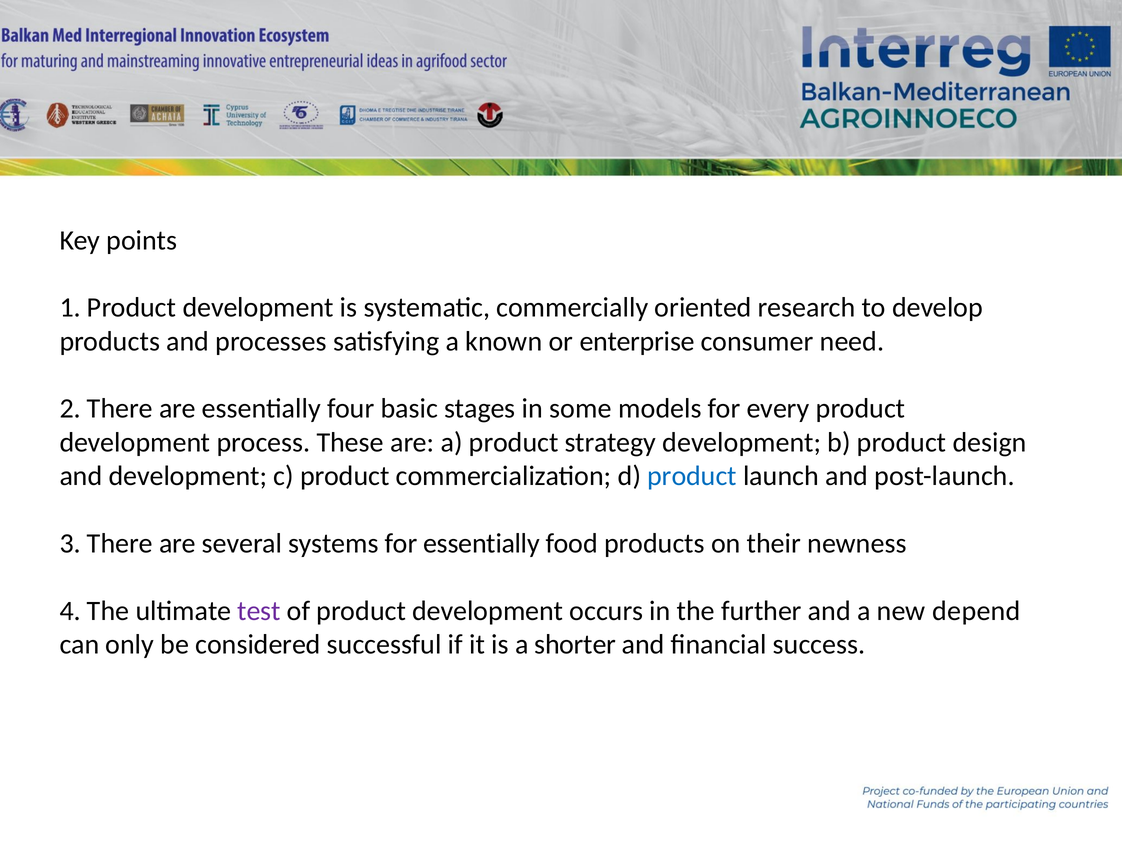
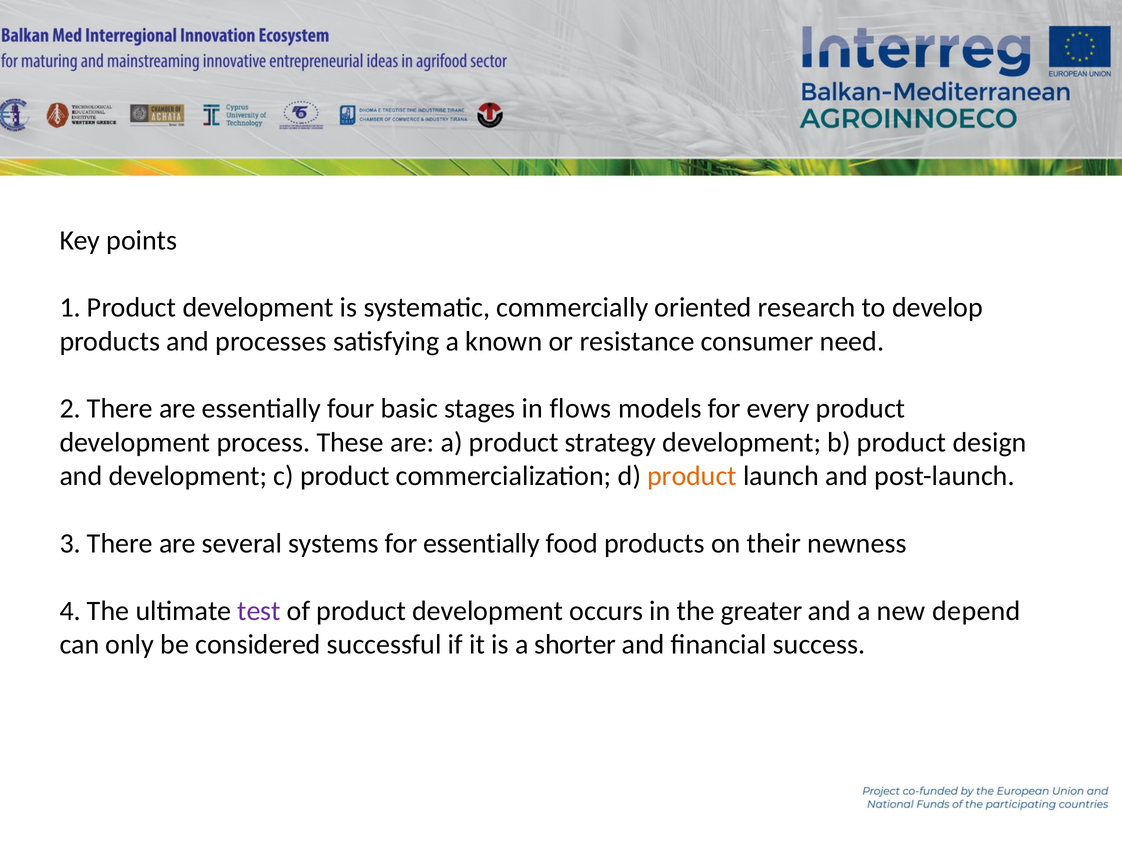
enterprise: enterprise -> resistance
some: some -> flows
product at (692, 476) colour: blue -> orange
further: further -> greater
